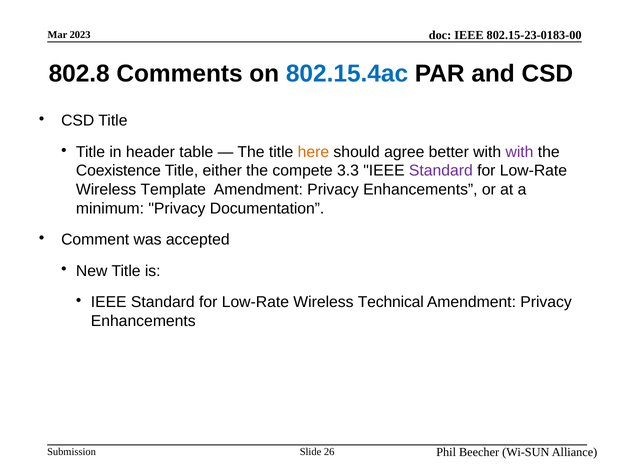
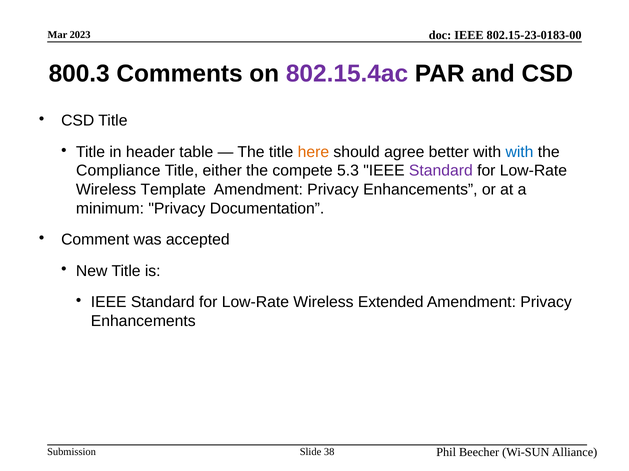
802.8: 802.8 -> 800.3
802.15.4ac colour: blue -> purple
with at (519, 152) colour: purple -> blue
Coexistence: Coexistence -> Compliance
3.3: 3.3 -> 5.3
Technical: Technical -> Extended
26: 26 -> 38
